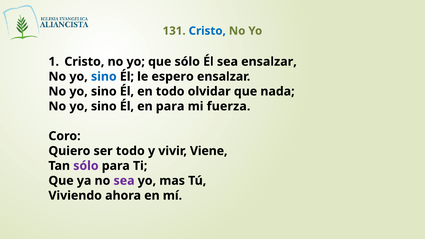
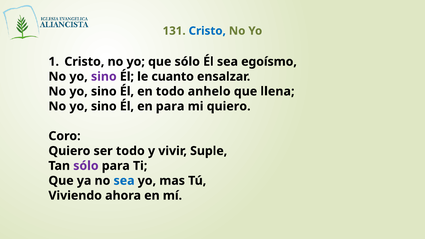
sea ensalzar: ensalzar -> egoísmo
sino at (104, 77) colour: blue -> purple
espero: espero -> cuanto
olvidar: olvidar -> anhelo
nada: nada -> llena
mi fuerza: fuerza -> quiero
Viene: Viene -> Suple
sea at (124, 181) colour: purple -> blue
